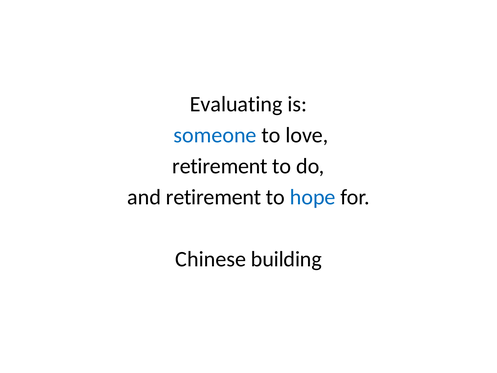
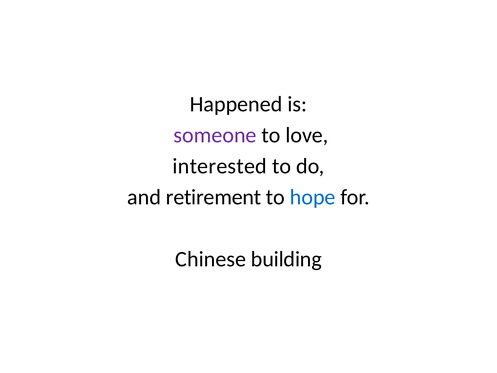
Evaluating: Evaluating -> Happened
someone colour: blue -> purple
retirement at (220, 166): retirement -> interested
